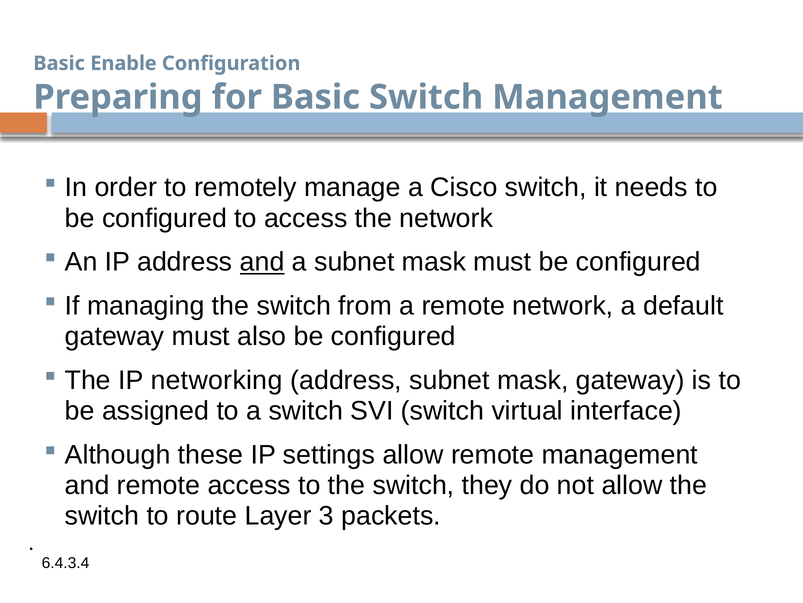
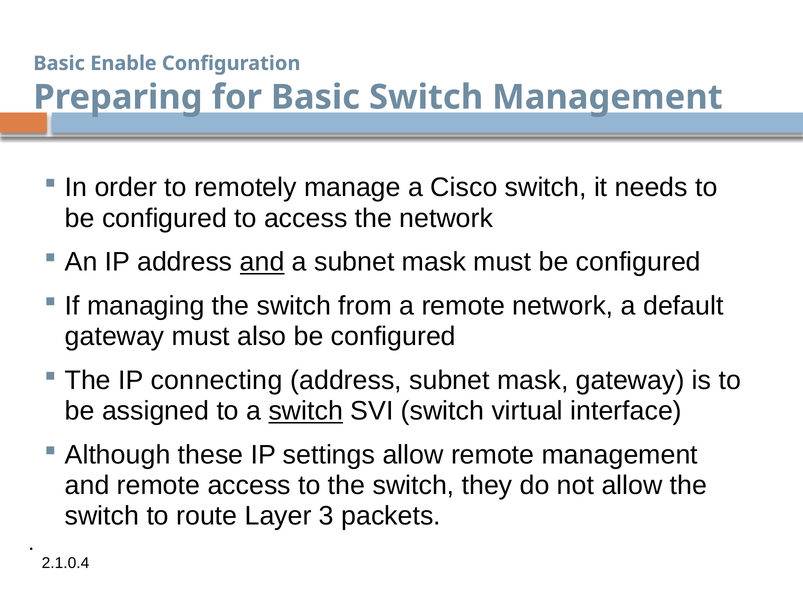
networking: networking -> connecting
switch at (306, 411) underline: none -> present
6.4.3.4: 6.4.3.4 -> 2.1.0.4
